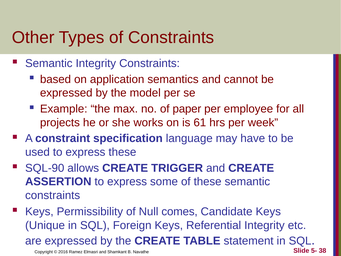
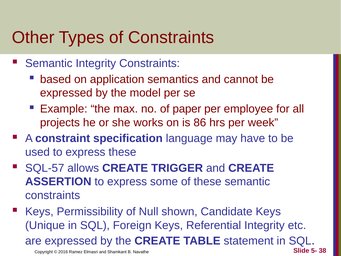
61: 61 -> 86
SQL-90: SQL-90 -> SQL-57
comes: comes -> shown
